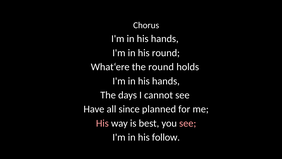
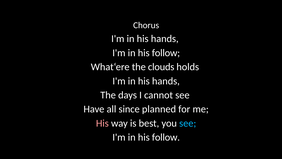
round at (166, 53): round -> follow
the round: round -> clouds
see at (188, 123) colour: pink -> light blue
